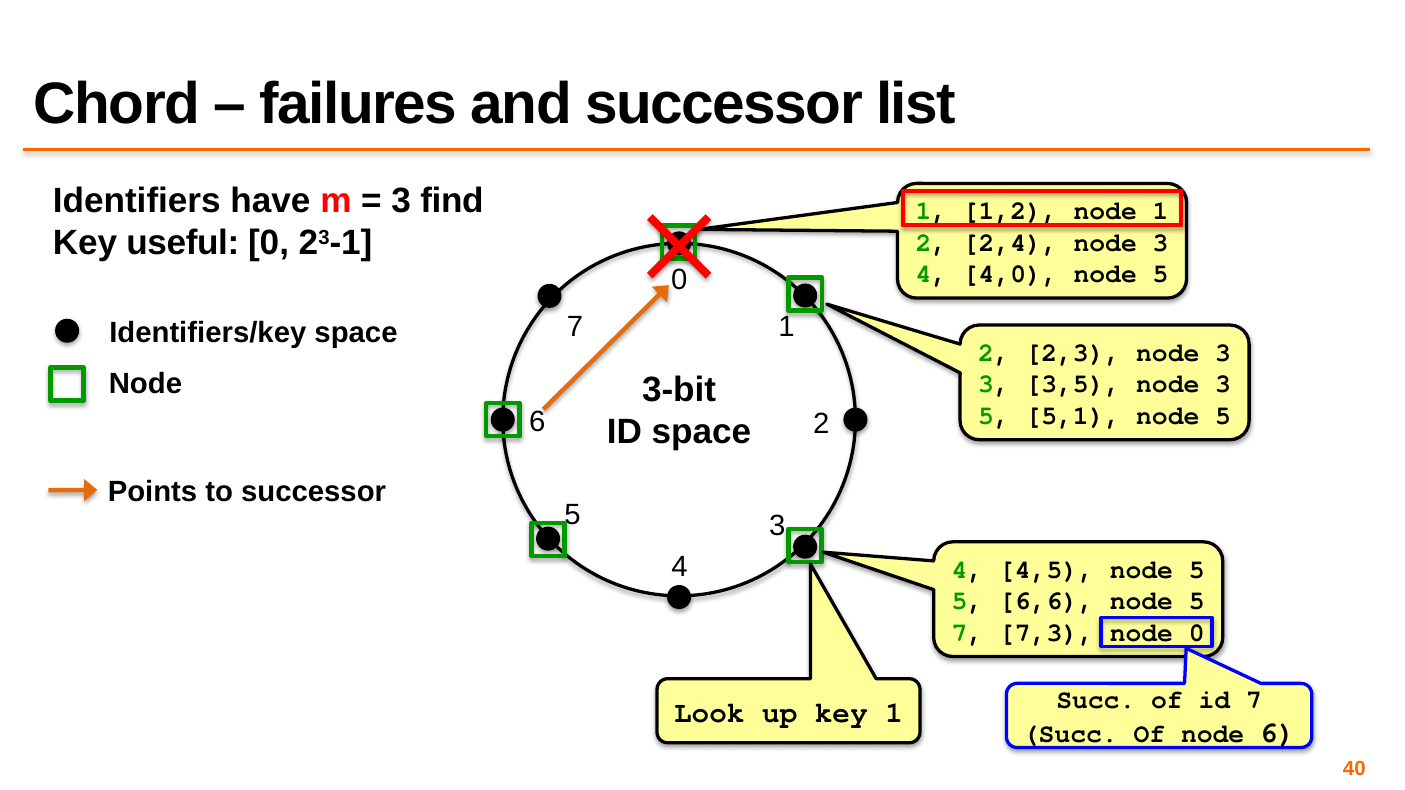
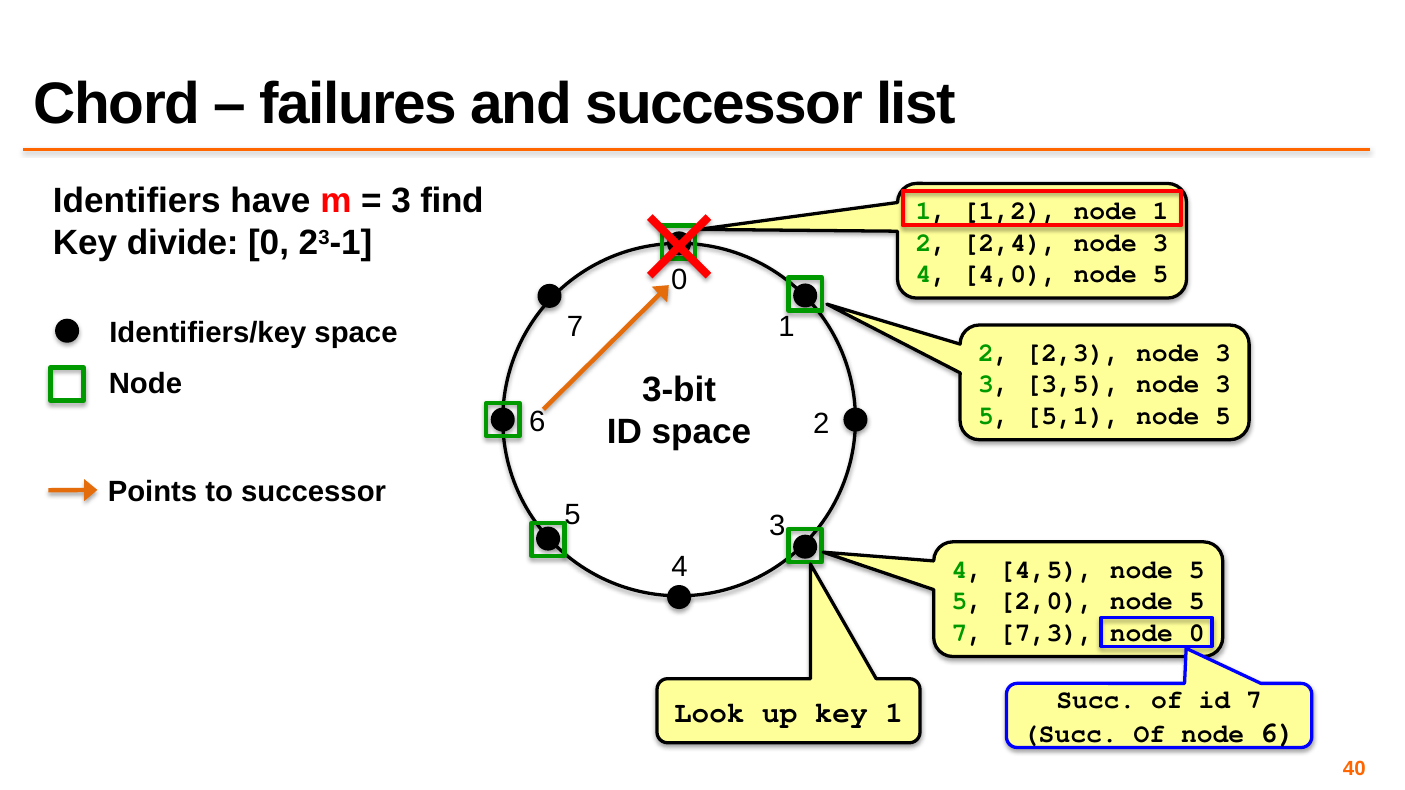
useful: useful -> divide
6,6: 6,6 -> 2,0
